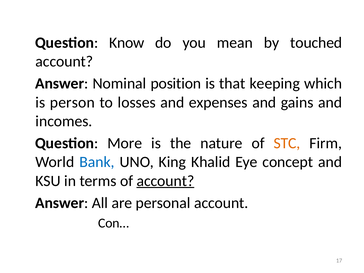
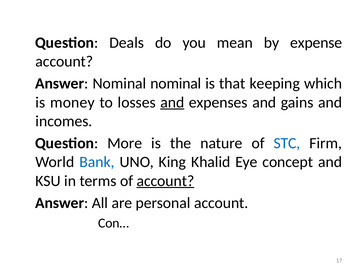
Know: Know -> Deals
touched: touched -> expense
Nominal position: position -> nominal
person: person -> money
and at (172, 102) underline: none -> present
STC colour: orange -> blue
